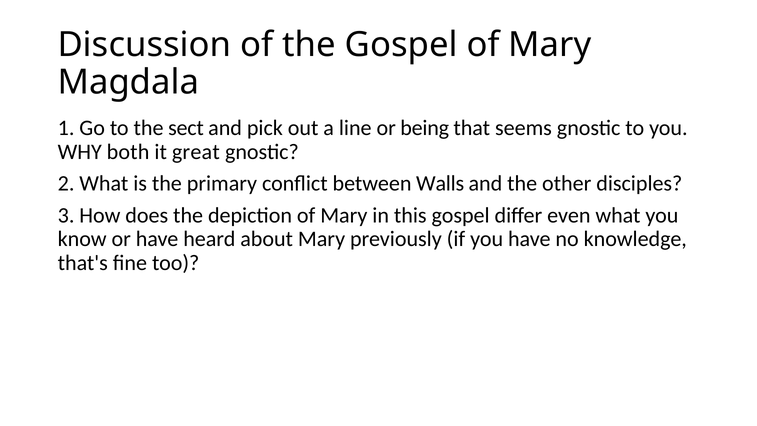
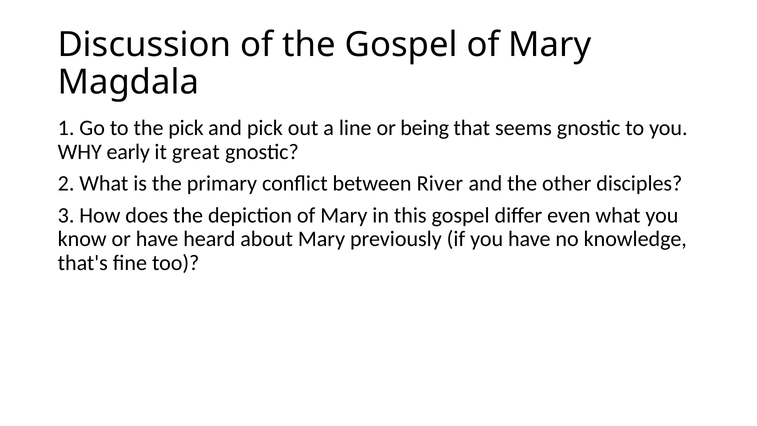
the sect: sect -> pick
both: both -> early
Walls: Walls -> River
